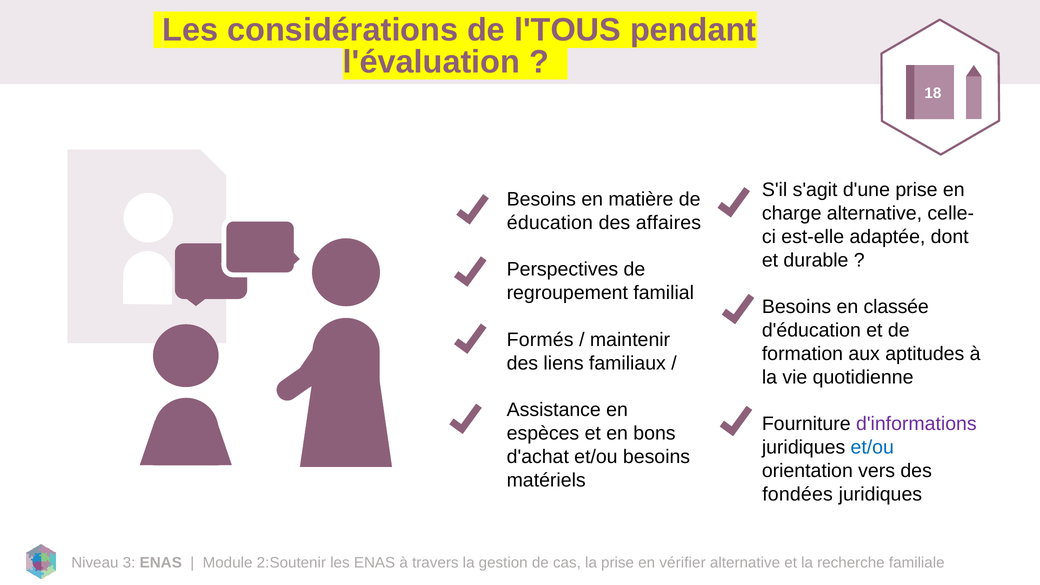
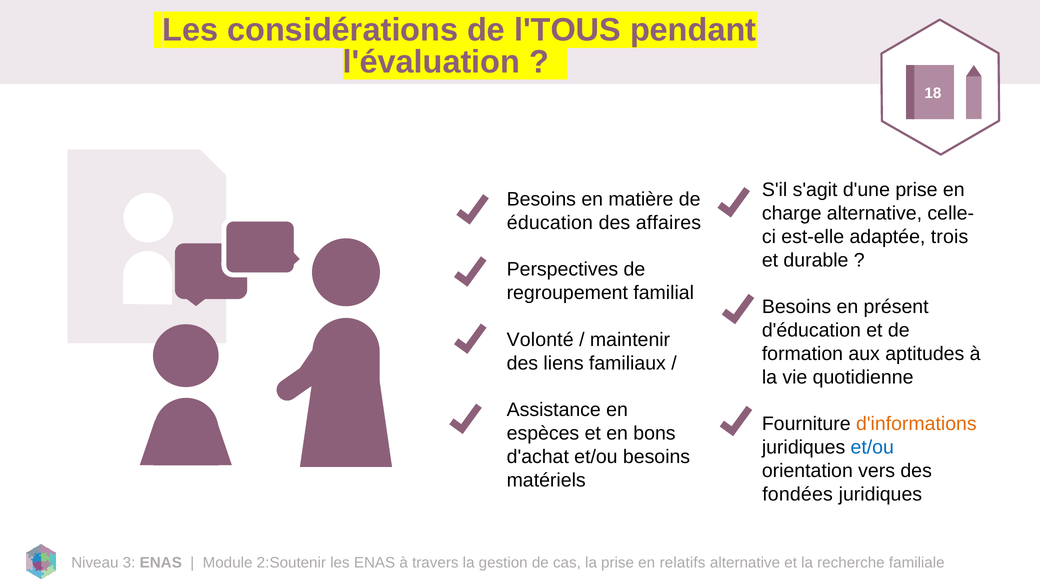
dont: dont -> trois
classée: classée -> présent
Formés: Formés -> Volonté
d'informations colour: purple -> orange
vérifier: vérifier -> relatifs
